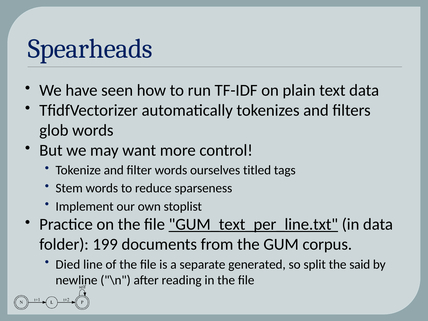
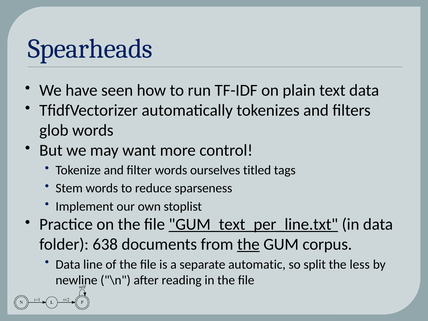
199: 199 -> 638
the at (248, 244) underline: none -> present
Died at (68, 264): Died -> Data
generated: generated -> automatic
said: said -> less
